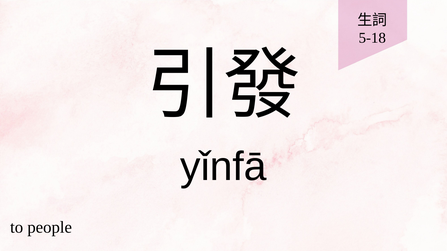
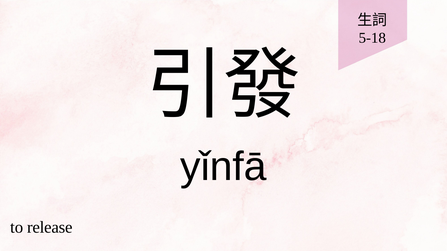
people: people -> release
